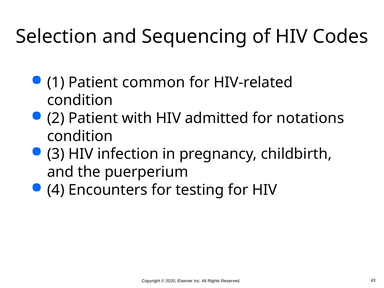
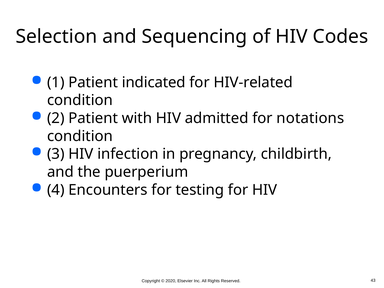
common: common -> indicated
